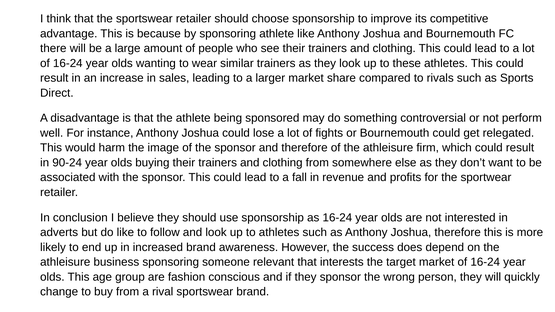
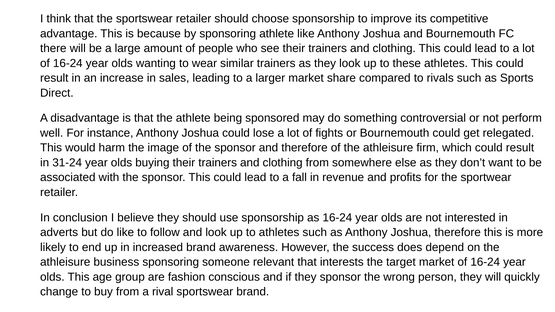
90-24: 90-24 -> 31-24
